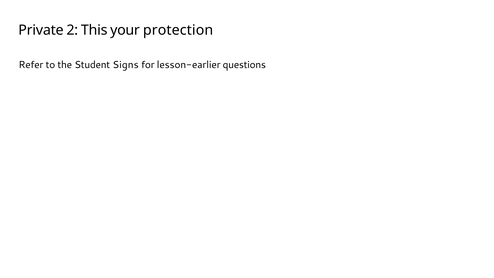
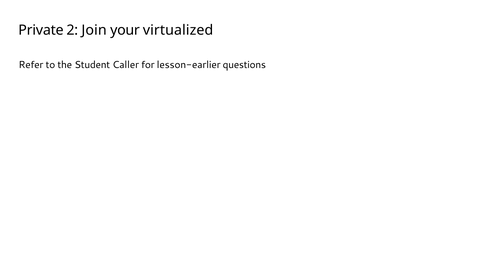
This: This -> Join
protection: protection -> virtualized
Signs: Signs -> Caller
